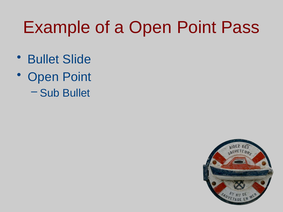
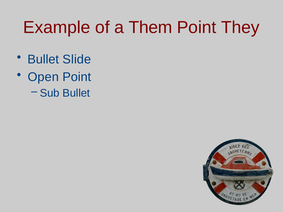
a Open: Open -> Them
Pass: Pass -> They
